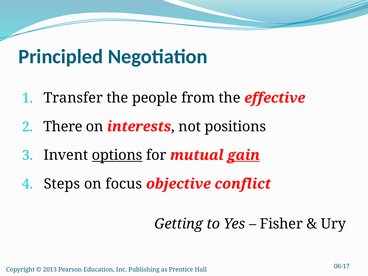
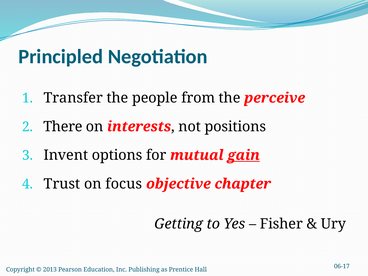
effective: effective -> perceive
options underline: present -> none
Steps: Steps -> Trust
conflict: conflict -> chapter
